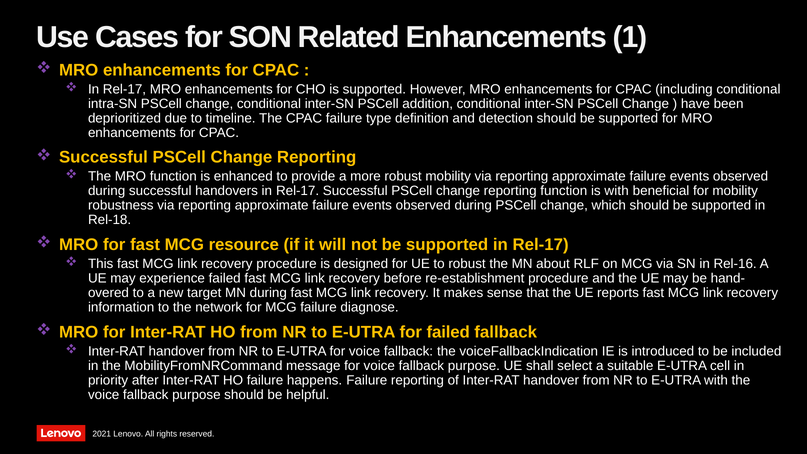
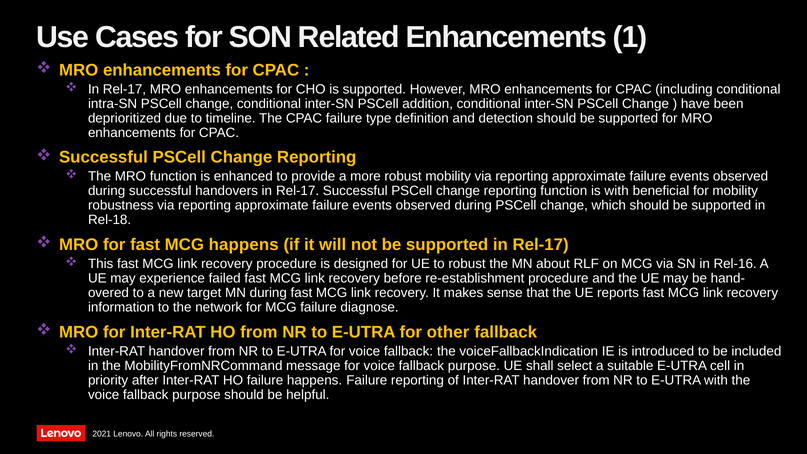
MCG resource: resource -> happens
for failed: failed -> other
